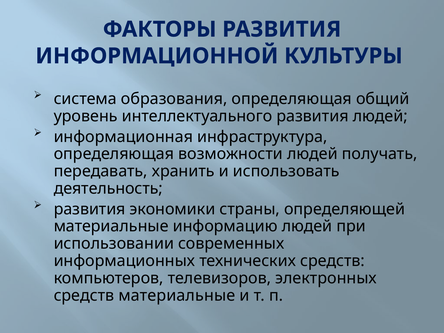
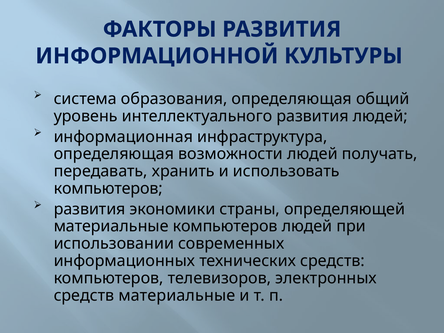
деятельность at (108, 189): деятельность -> компьютеров
материальные информацию: информацию -> компьютеров
